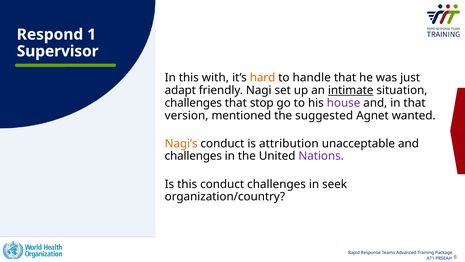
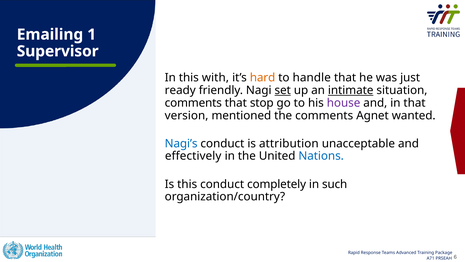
Respond: Respond -> Emailing
adapt: adapt -> ready
set underline: none -> present
challenges at (193, 103): challenges -> comments
the suggested: suggested -> comments
Nagi’s colour: orange -> blue
challenges at (193, 156): challenges -> effectively
Nations colour: purple -> blue
conduct challenges: challenges -> completely
seek: seek -> such
